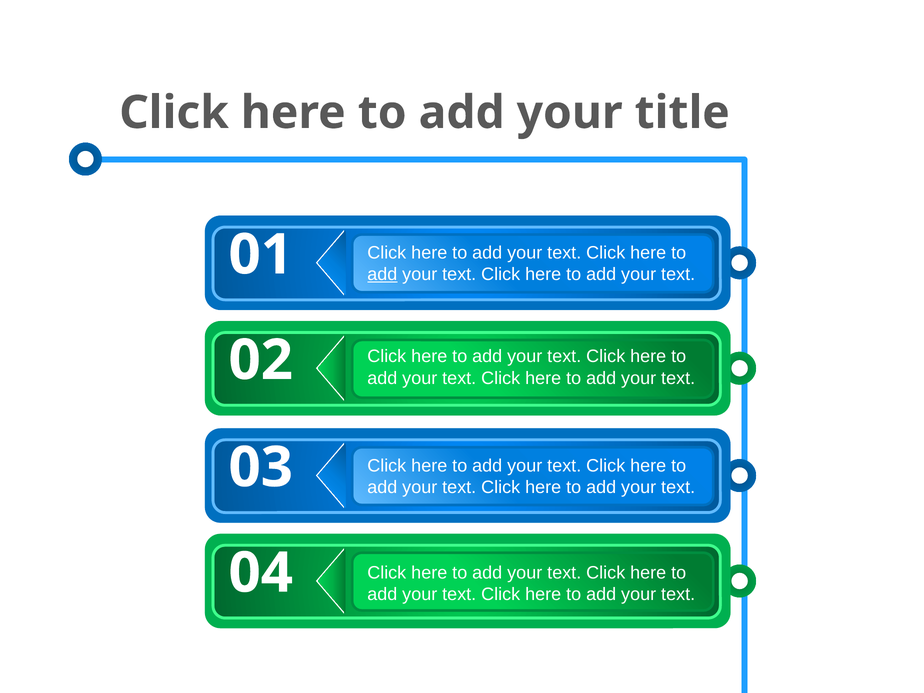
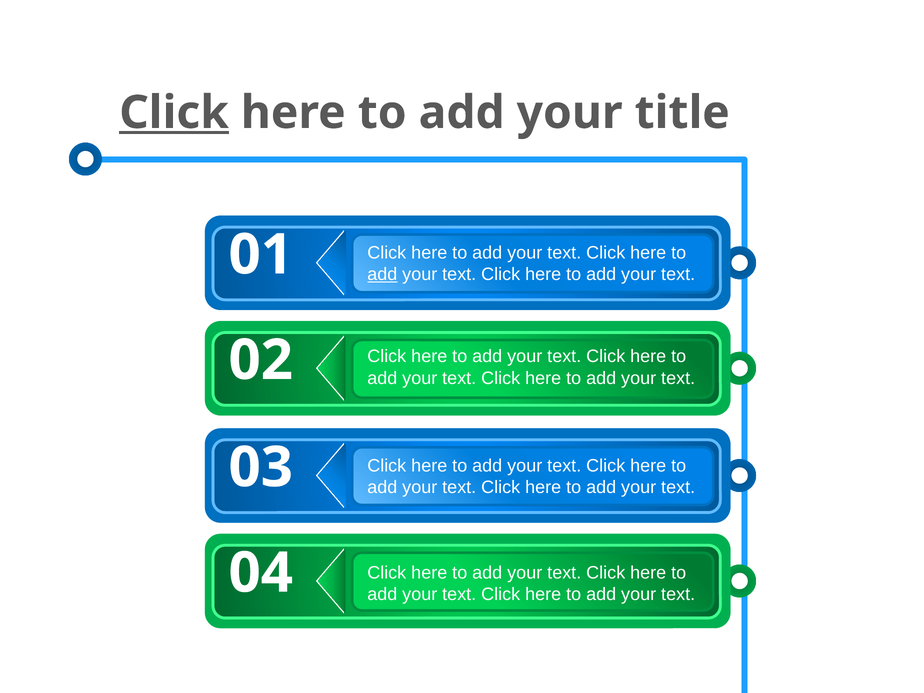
Click at (174, 113) underline: none -> present
